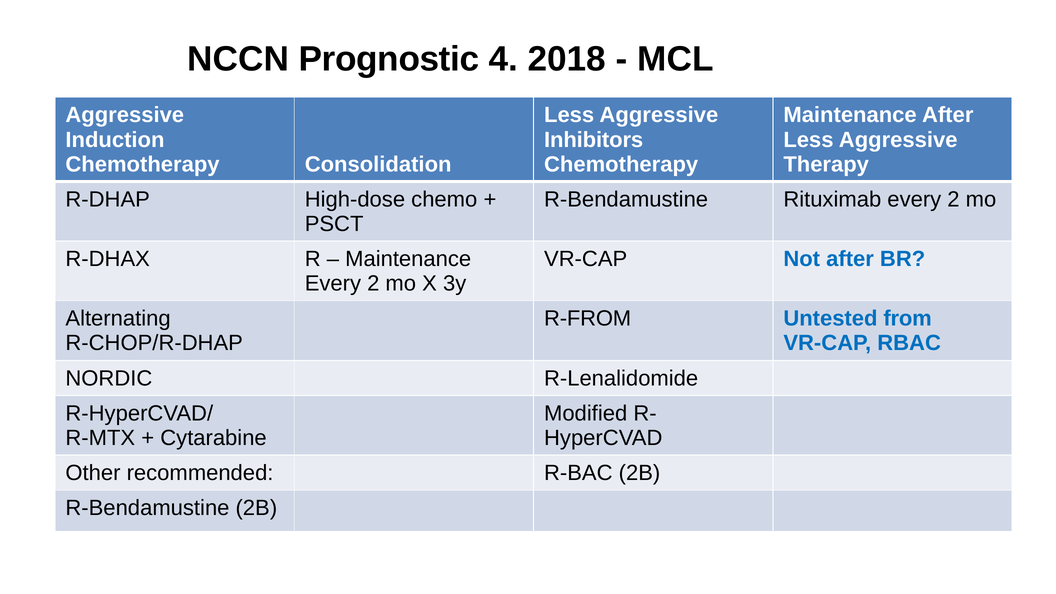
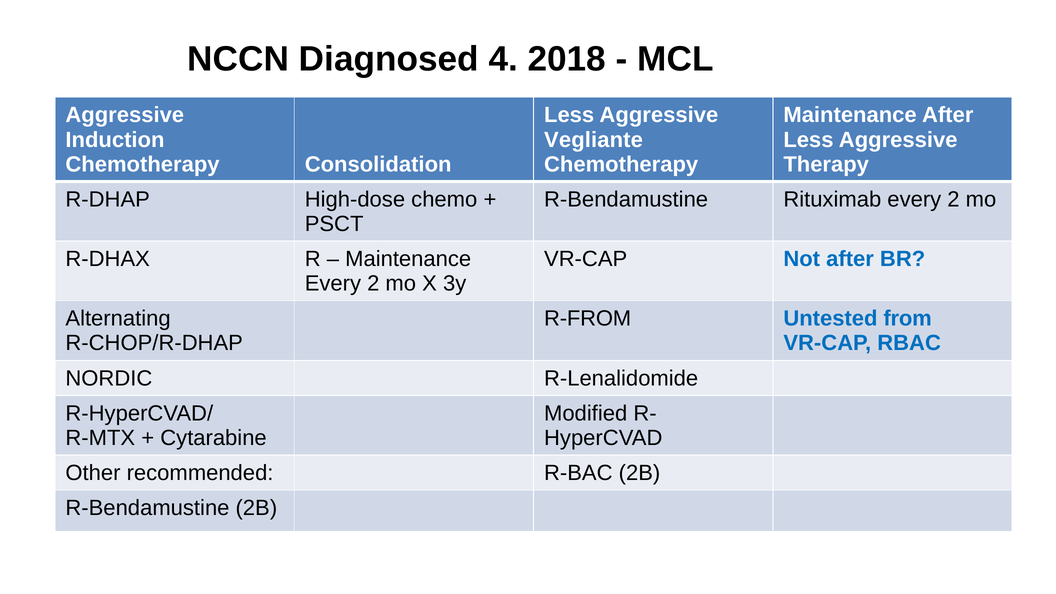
Prognostic: Prognostic -> Diagnosed
Inhibitors: Inhibitors -> Vegliante
